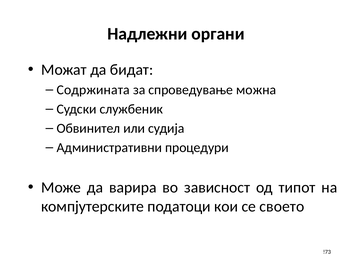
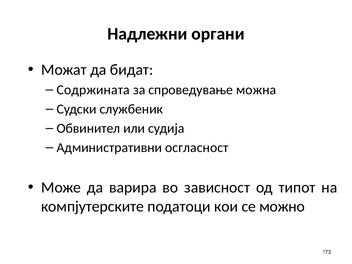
процедури: процедури -> осгласност
своето: своето -> можно
